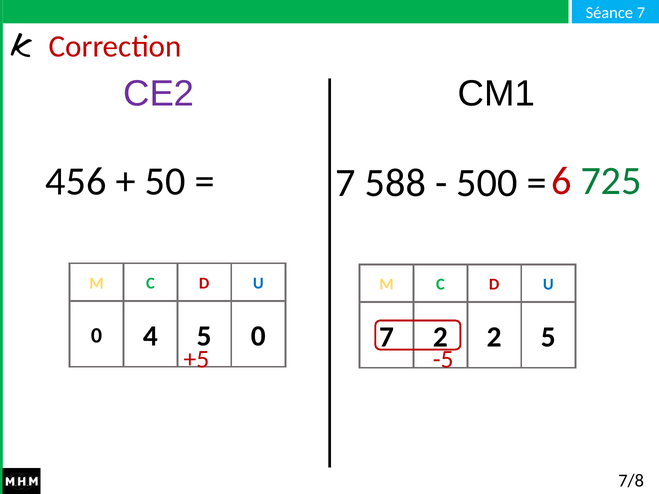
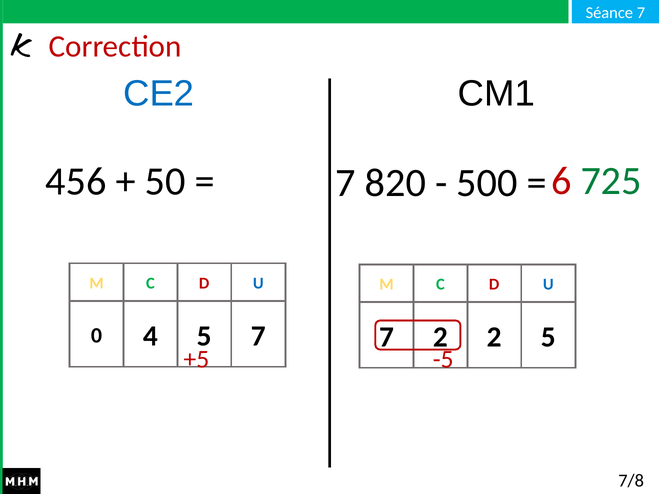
CE2 colour: purple -> blue
588: 588 -> 820
5 0: 0 -> 7
